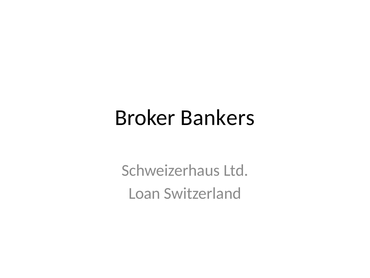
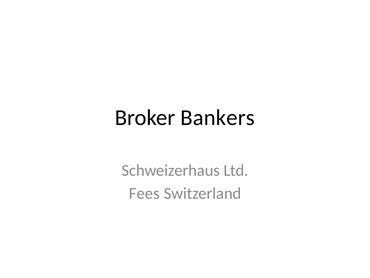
Loan: Loan -> Fees
